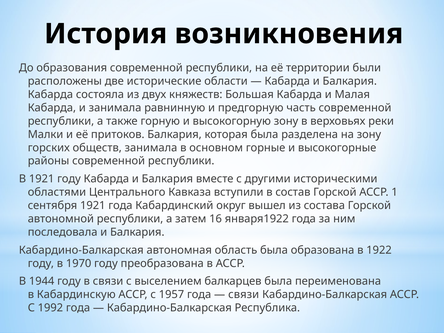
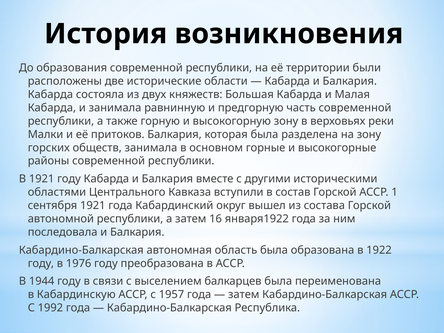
1970: 1970 -> 1976
связи at (244, 295): связи -> затем
